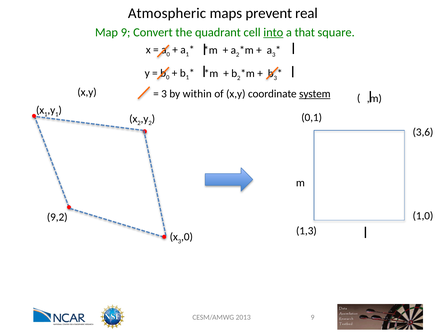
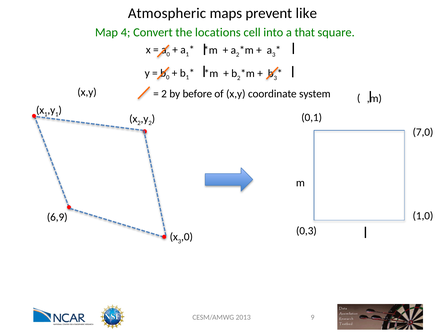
real: real -> like
Map 9: 9 -> 4
quadrant: quadrant -> locations
into underline: present -> none
3 at (164, 94): 3 -> 2
within: within -> before
system underline: present -> none
3,6: 3,6 -> 7,0
9,2: 9,2 -> 6,9
1,3: 1,3 -> 0,3
